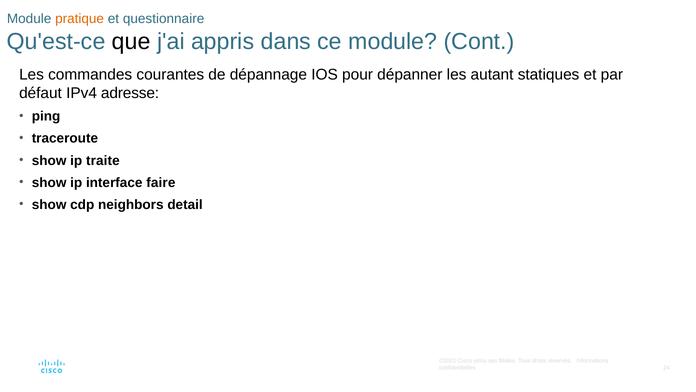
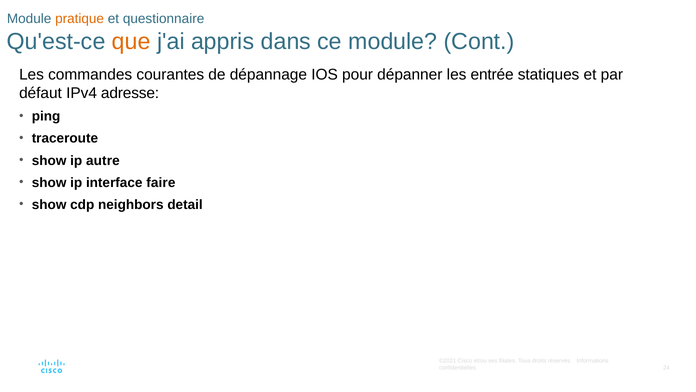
que colour: black -> orange
autant: autant -> entrée
traite: traite -> autre
